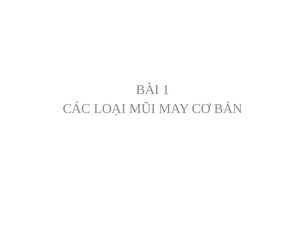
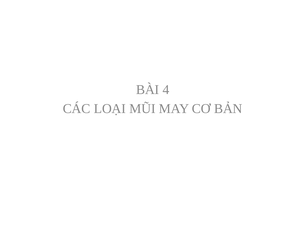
1: 1 -> 4
